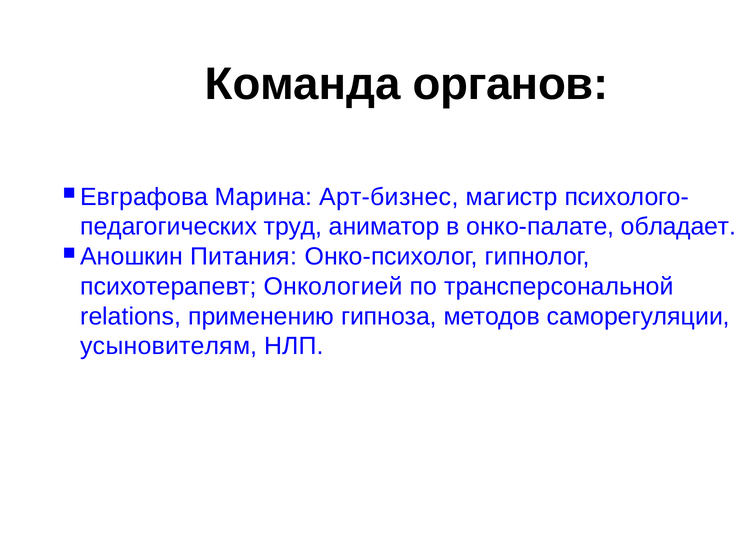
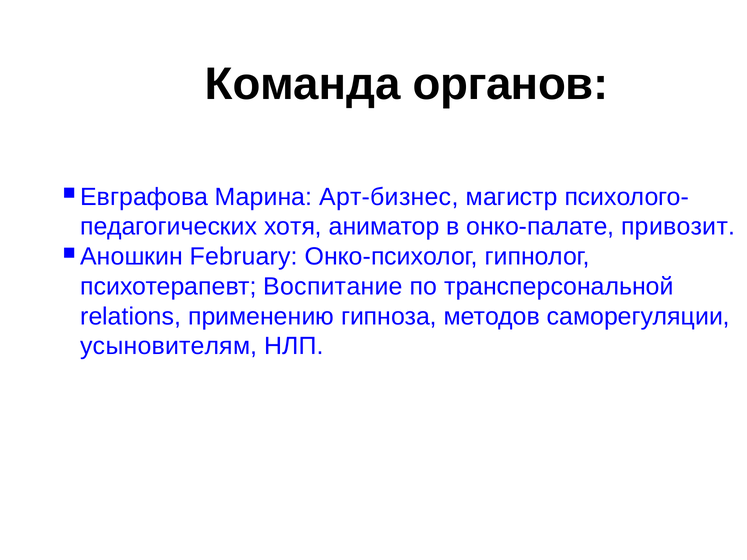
труд: труд -> хотя
обладает: обладает -> привозит
Питания: Питания -> February
Онкологией: Онкологией -> Воспитание
